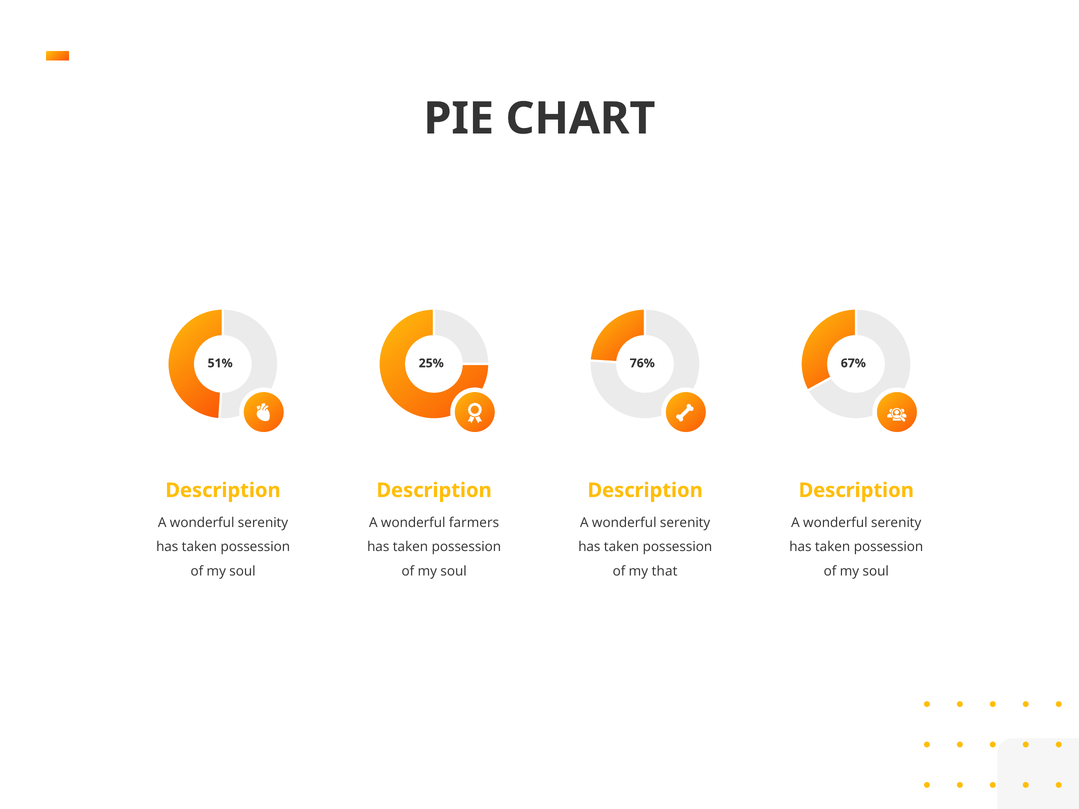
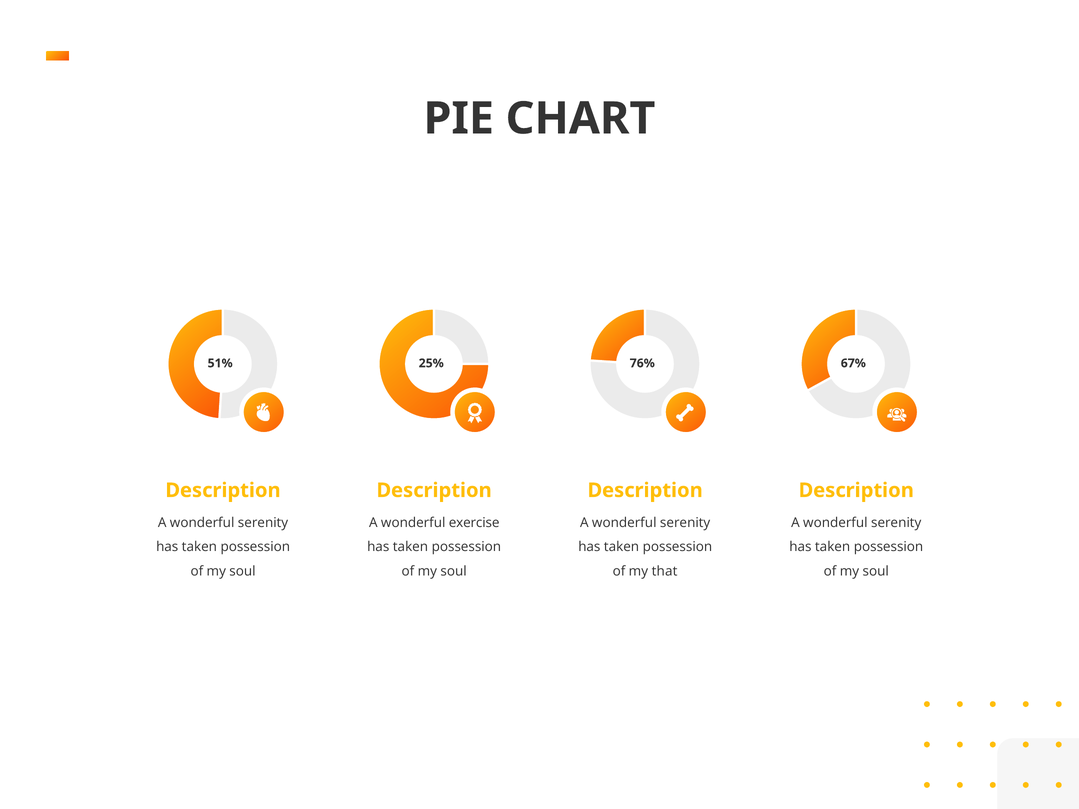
farmers: farmers -> exercise
